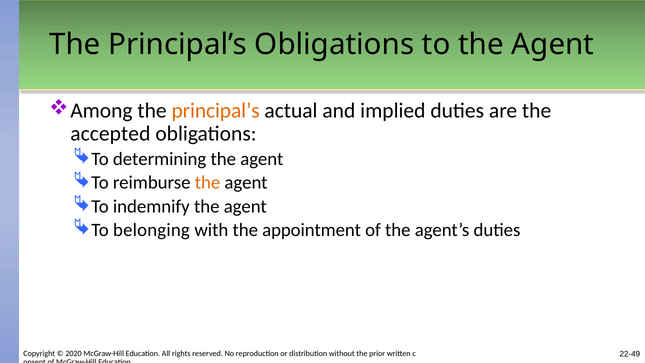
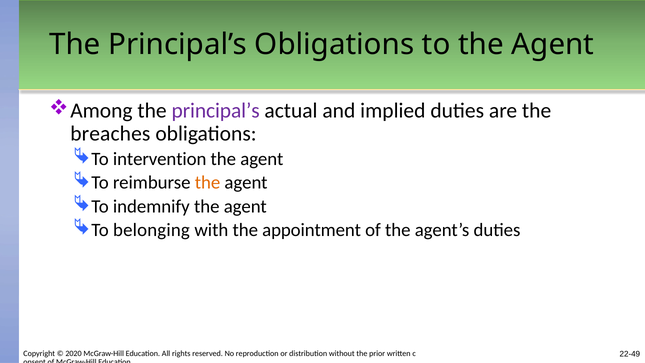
principal’s at (216, 110) colour: orange -> purple
accepted: accepted -> breaches
determining: determining -> intervention
